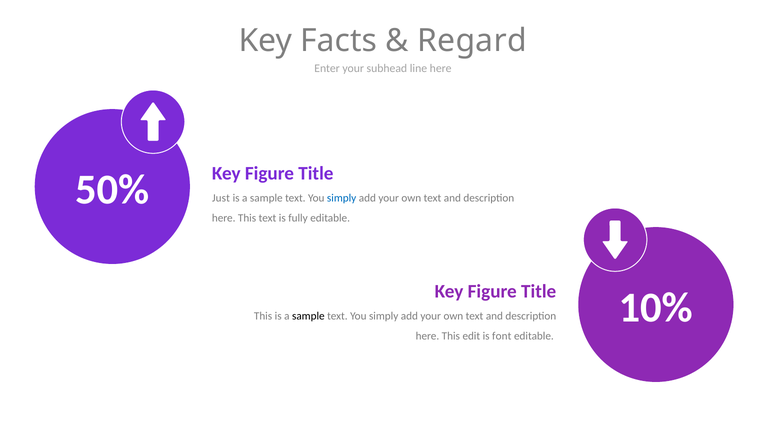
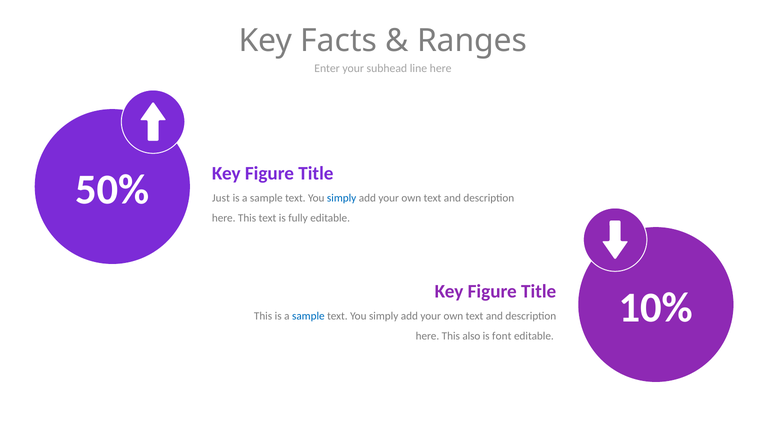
Regard: Regard -> Ranges
sample at (308, 316) colour: black -> blue
edit: edit -> also
